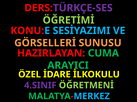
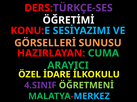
ÖĞRETİMİ colour: light green -> white
